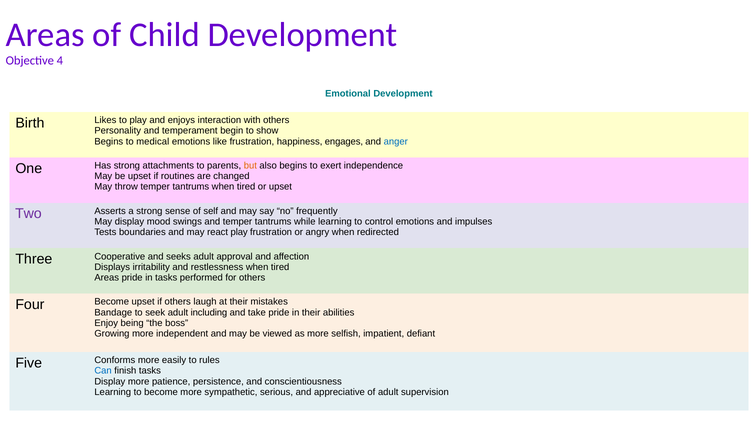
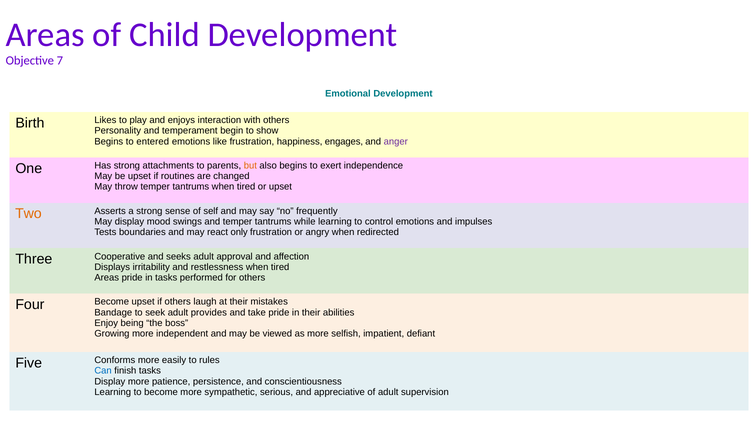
4: 4 -> 7
medical: medical -> entered
anger colour: blue -> purple
Two colour: purple -> orange
react play: play -> only
including: including -> provides
